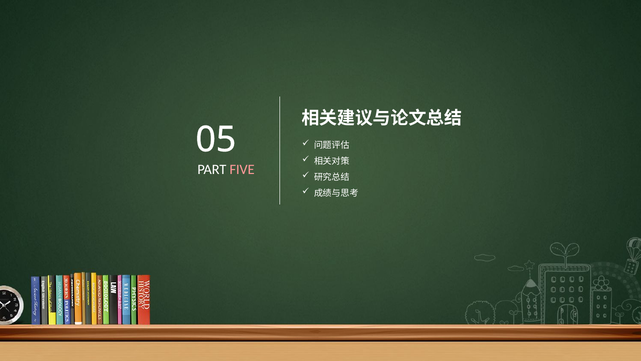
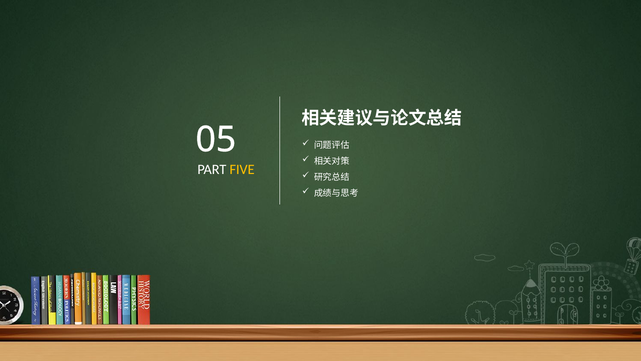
FIVE colour: pink -> yellow
